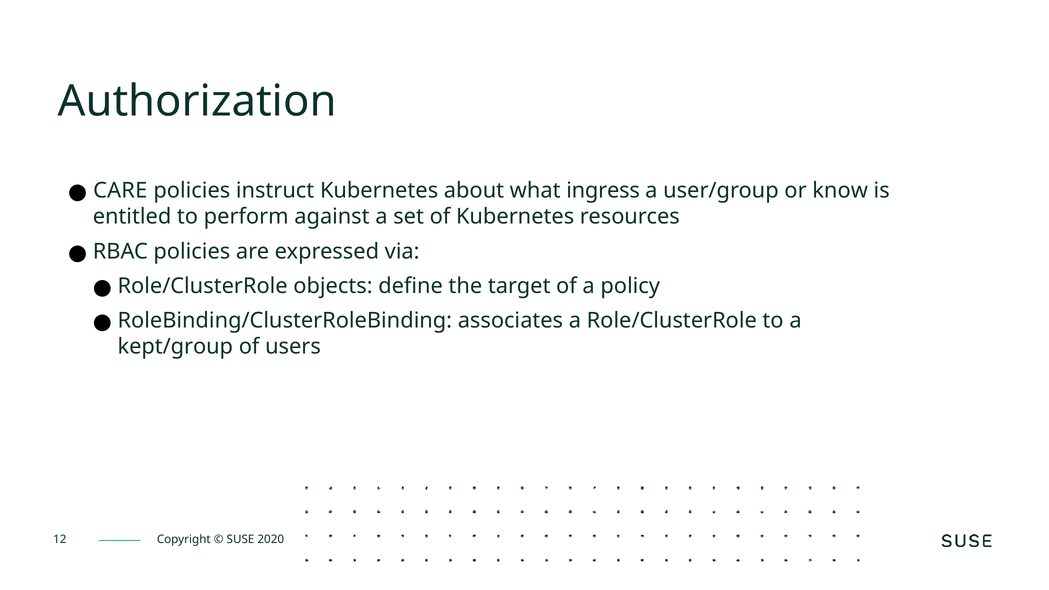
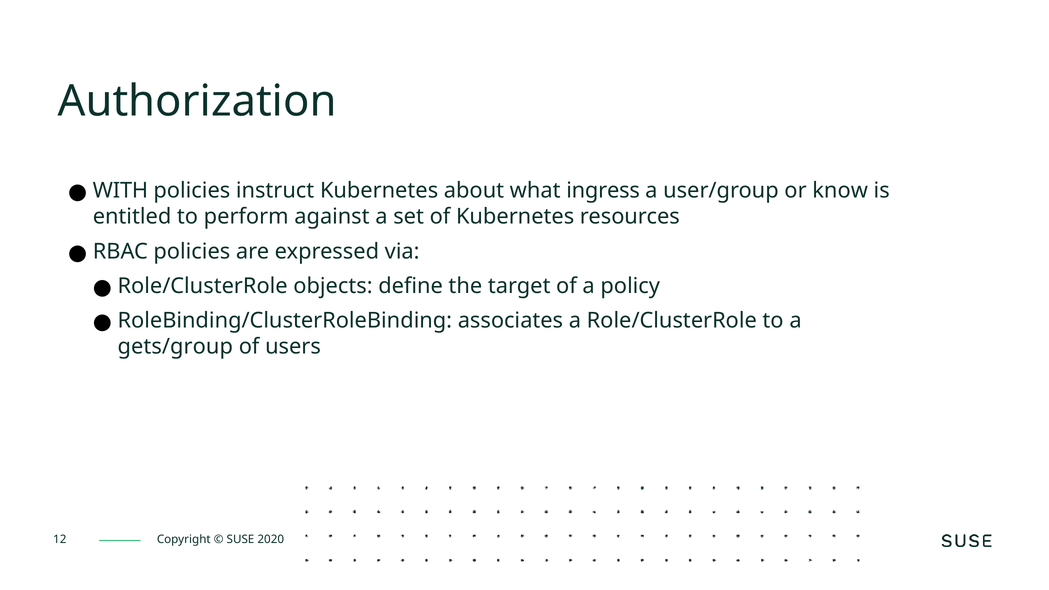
CARE: CARE -> WITH
kept/group: kept/group -> gets/group
